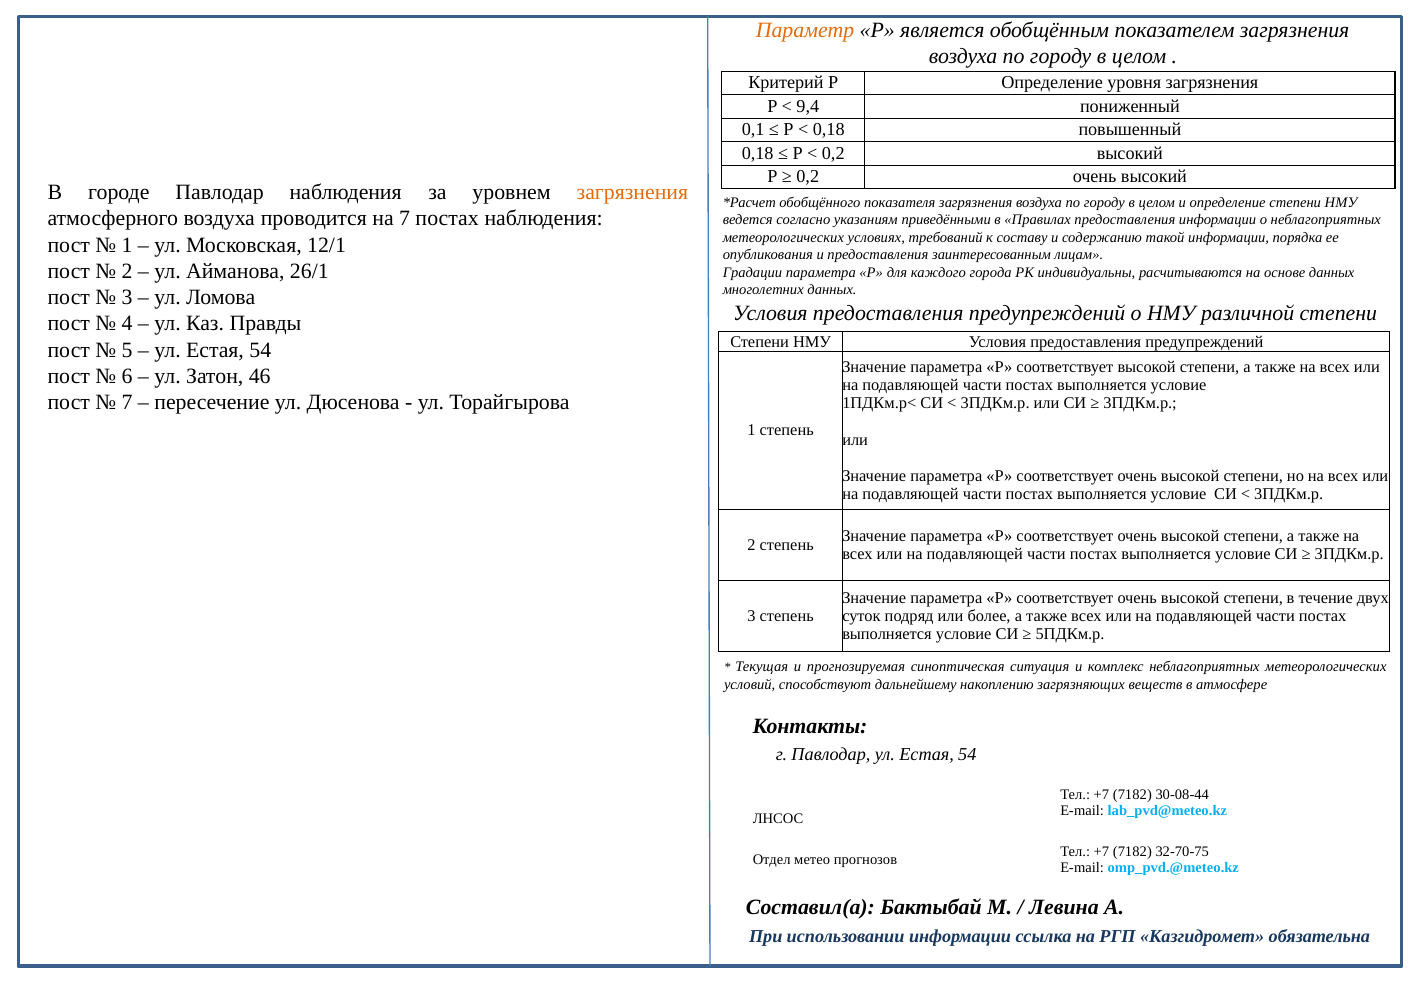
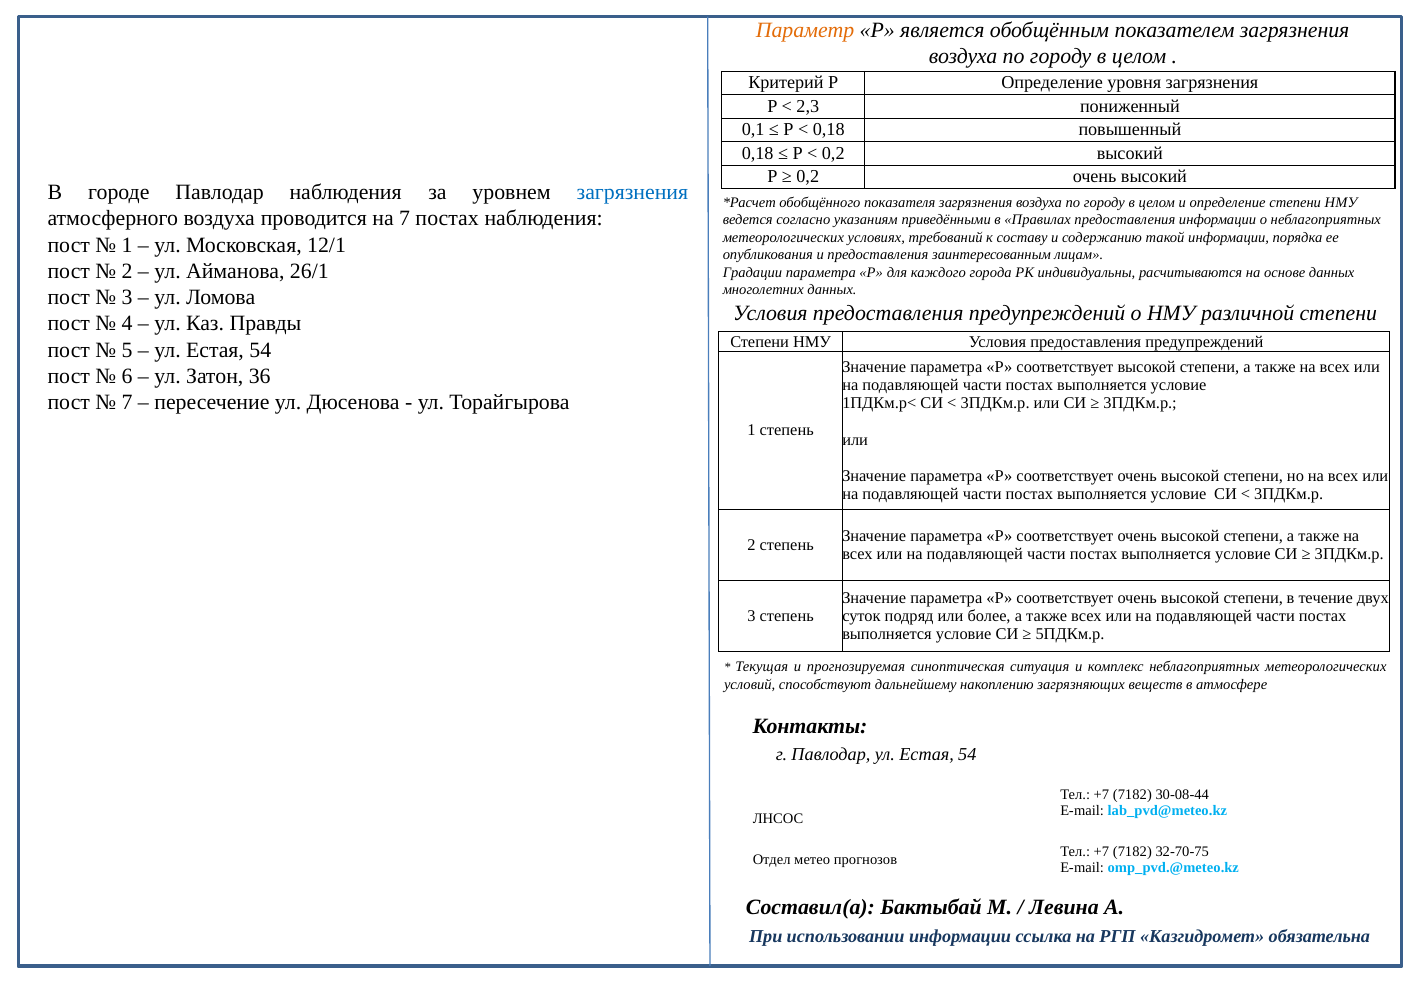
9,4: 9,4 -> 2,3
загрязнения at (632, 193) colour: orange -> blue
46: 46 -> 36
